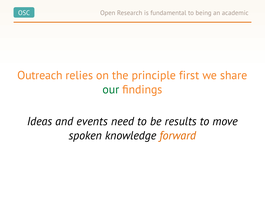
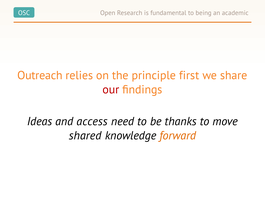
our colour: green -> red
events: events -> access
results: results -> thanks
spoken: spoken -> shared
